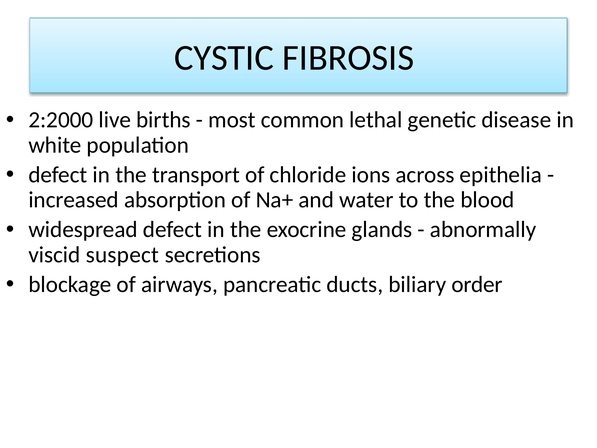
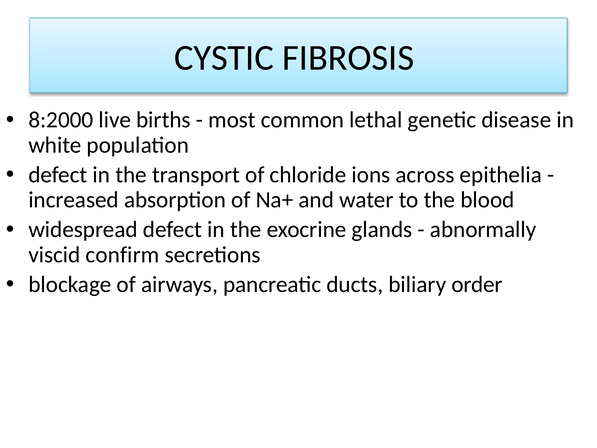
2:2000: 2:2000 -> 8:2000
suspect: suspect -> confirm
